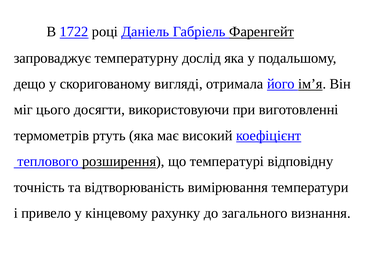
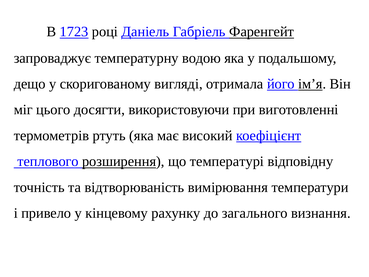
1722: 1722 -> 1723
дослід: дослід -> водою
